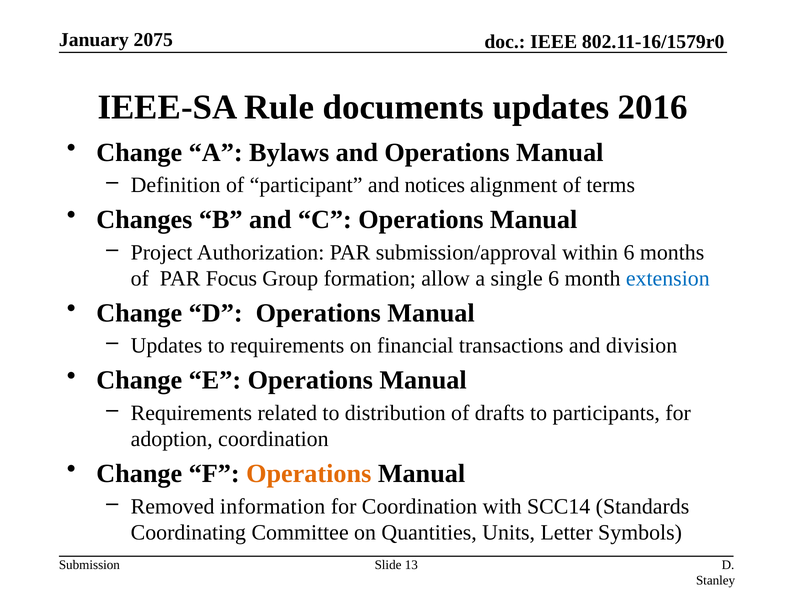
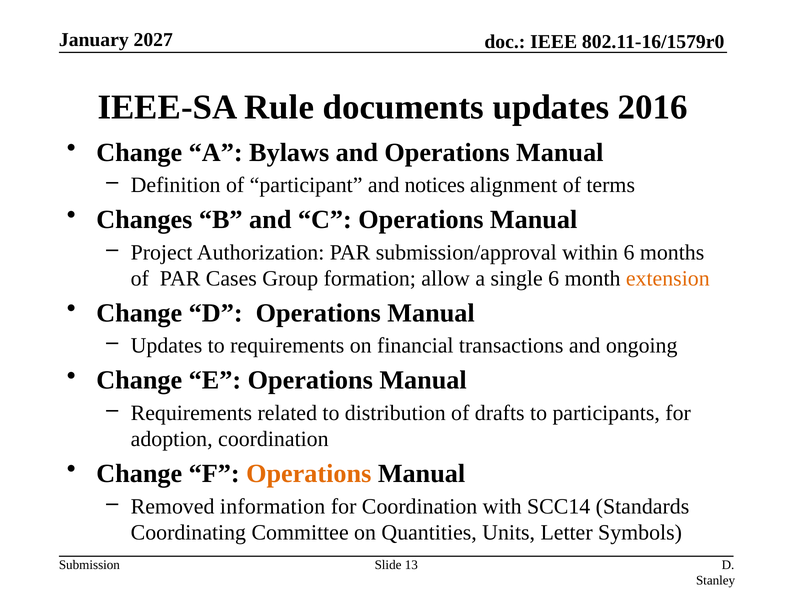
2075: 2075 -> 2027
Focus: Focus -> Cases
extension colour: blue -> orange
division: division -> ongoing
